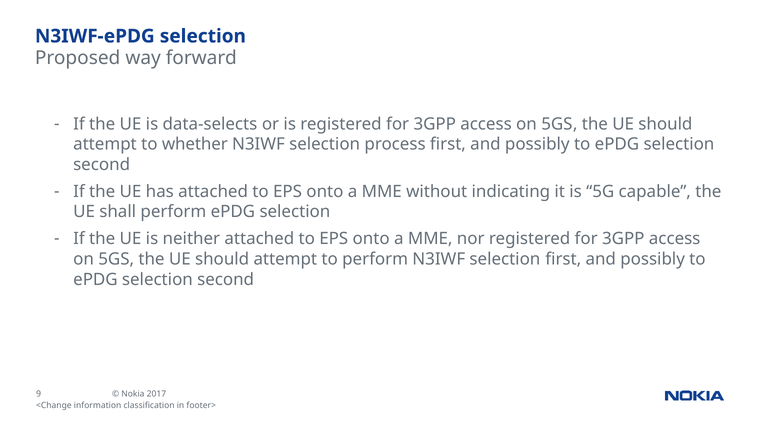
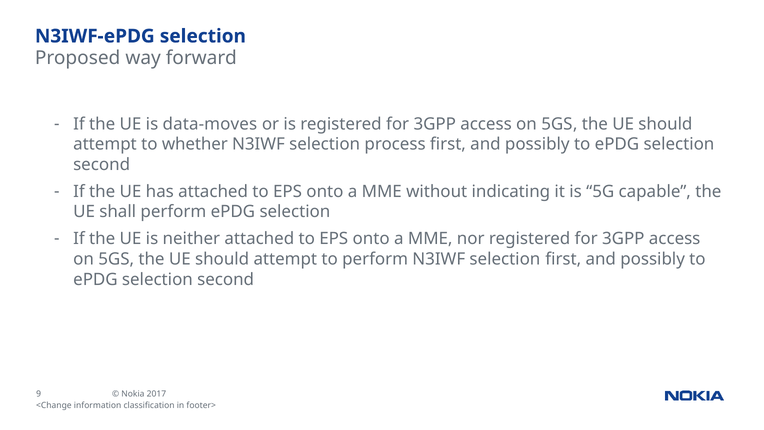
data-selects: data-selects -> data-moves
